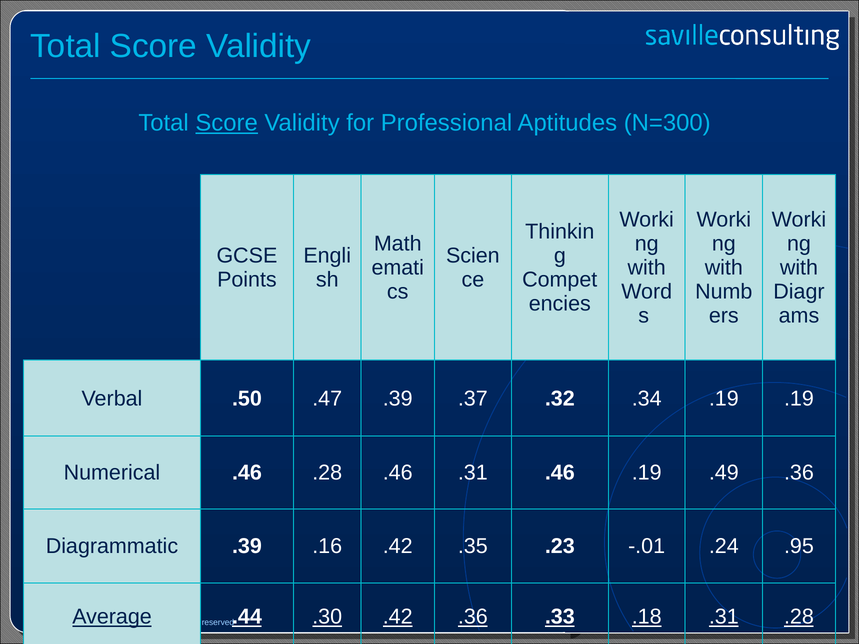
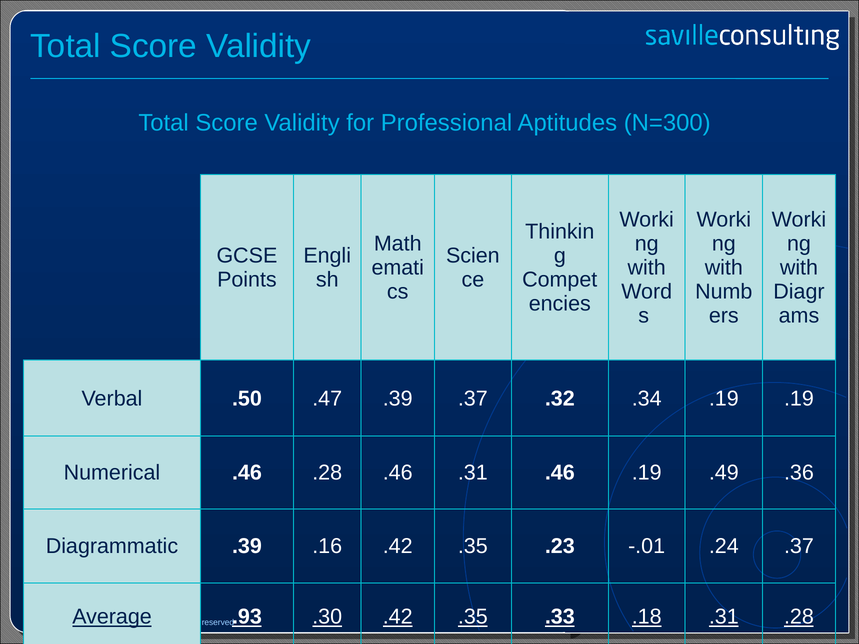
Score at (227, 123) underline: present -> none
.24 .95: .95 -> .37
.44: .44 -> .93
.30 .42 .36: .36 -> .35
